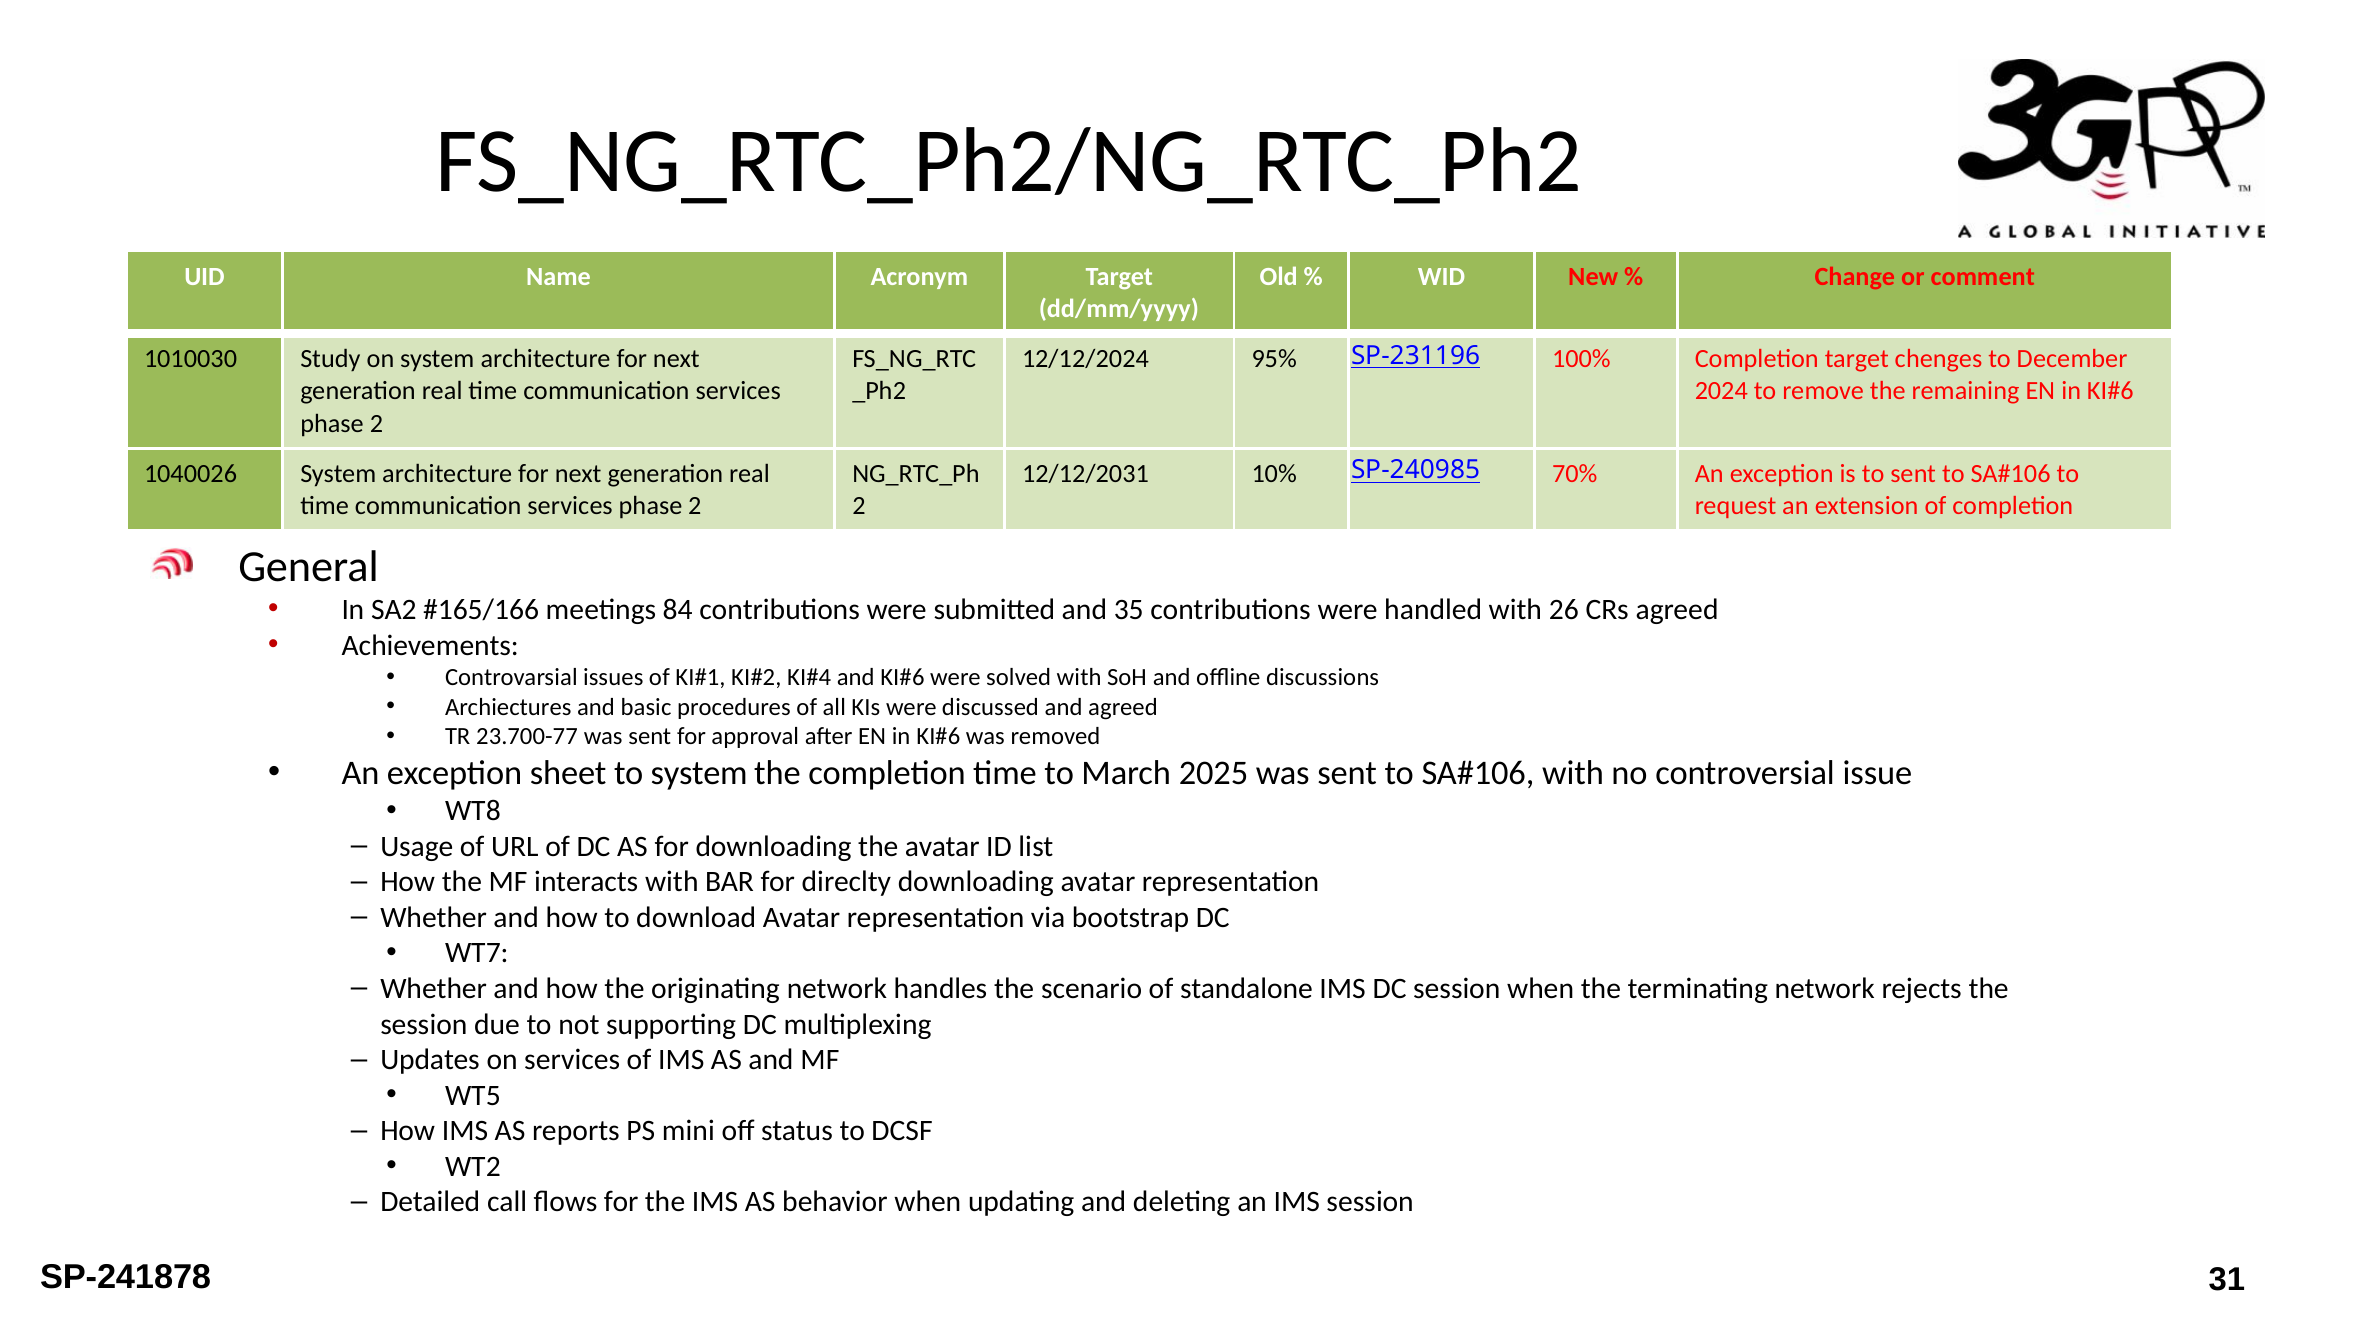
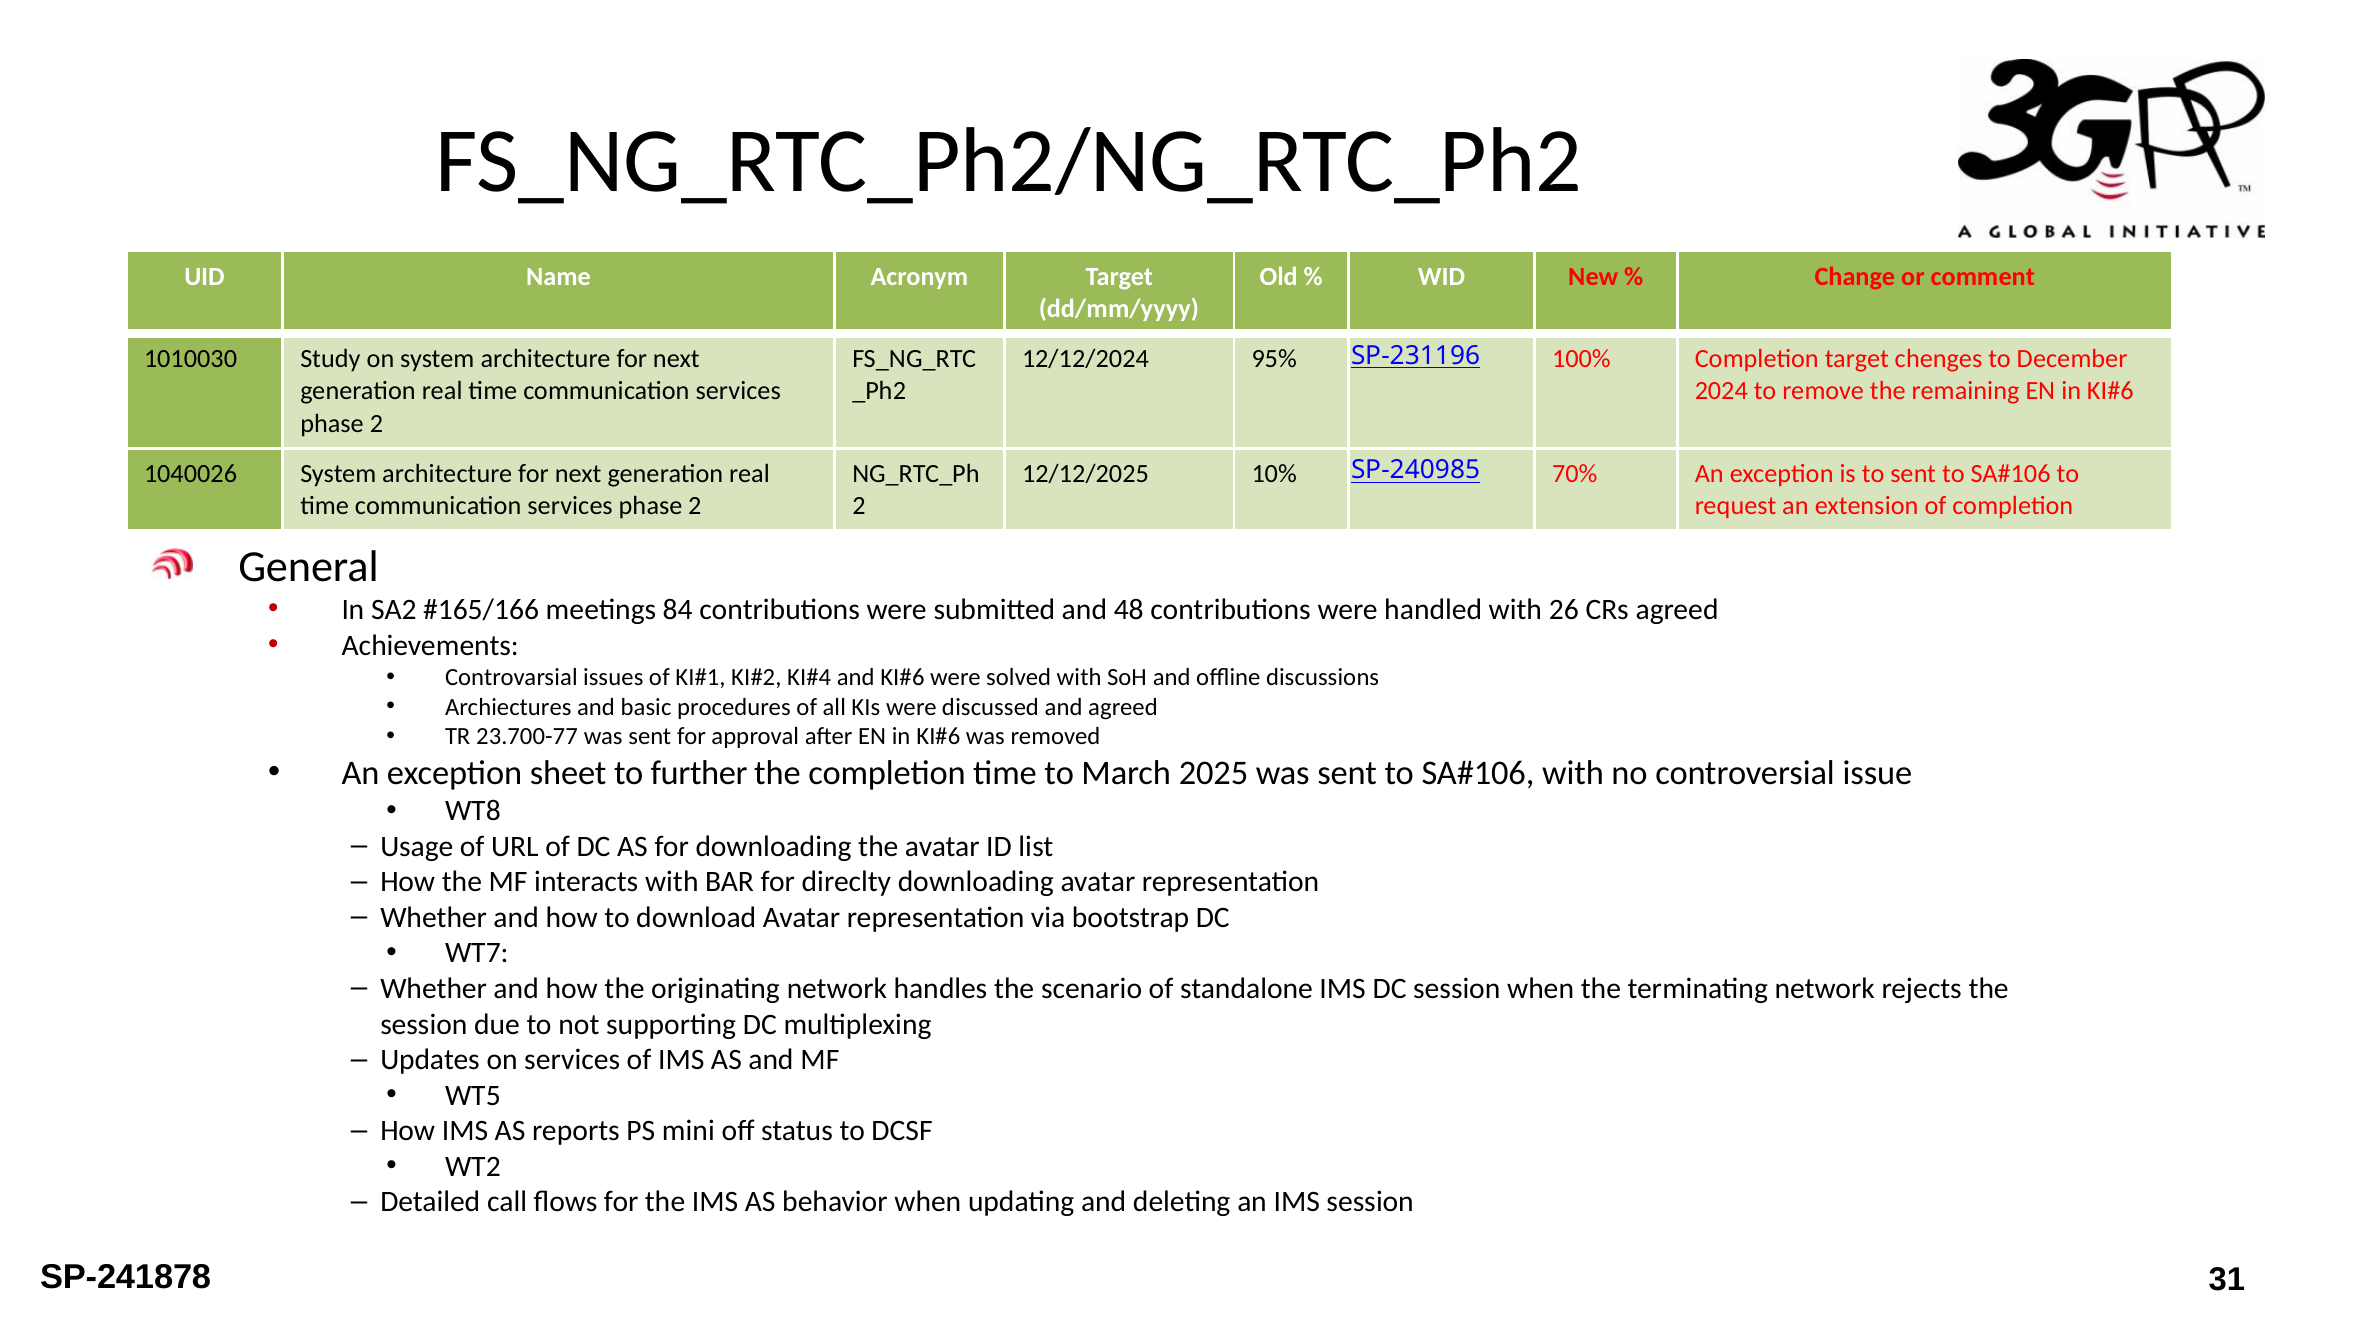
12/12/2031: 12/12/2031 -> 12/12/2025
35: 35 -> 48
to system: system -> further
